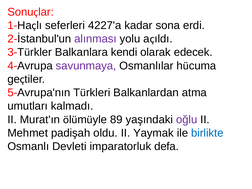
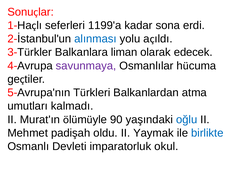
4227'a: 4227'a -> 1199'a
alınması colour: purple -> blue
kendi: kendi -> liman
89: 89 -> 90
oğlu colour: purple -> blue
defa: defa -> okul
